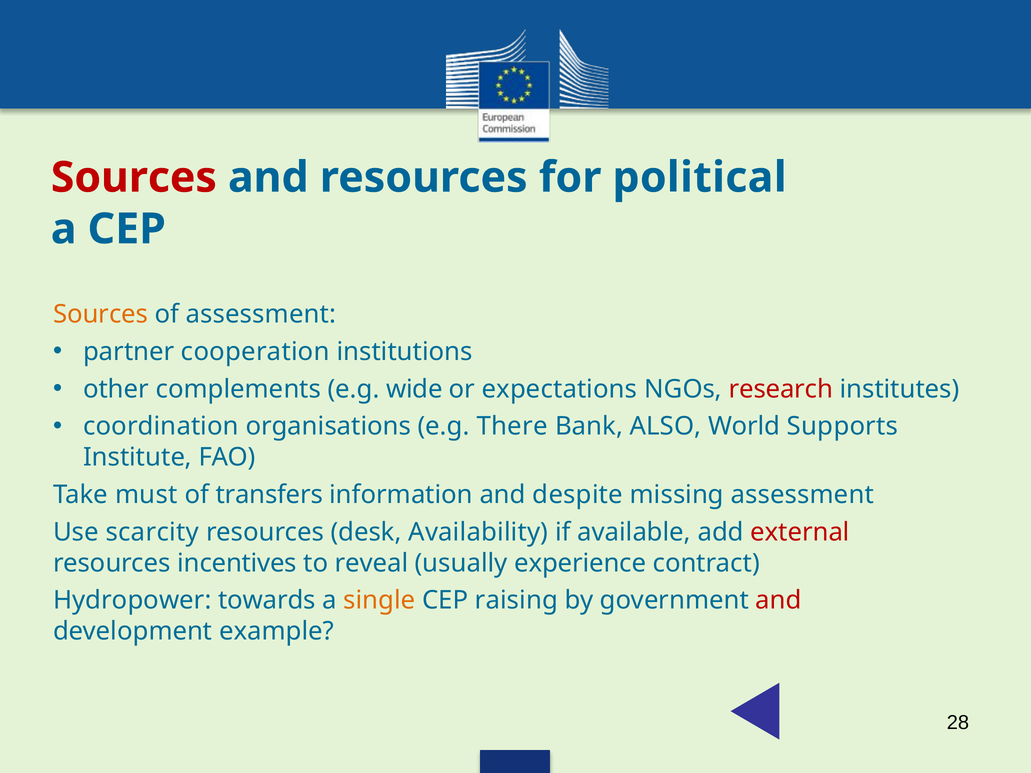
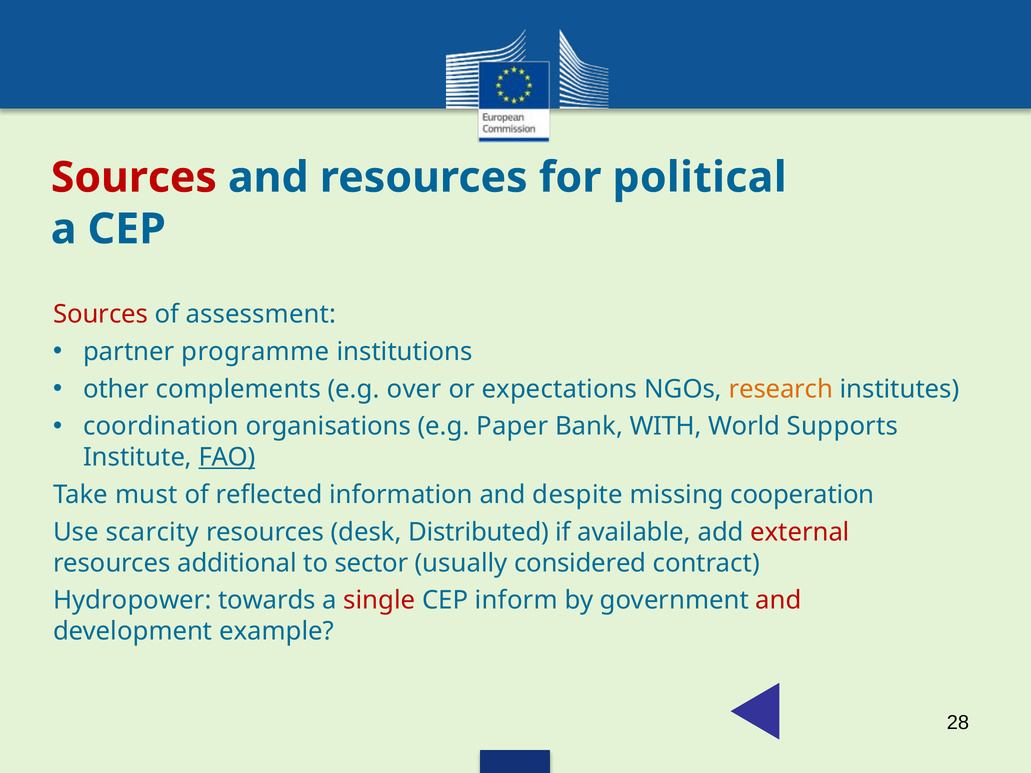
Sources at (101, 314) colour: orange -> red
cooperation: cooperation -> programme
wide: wide -> over
research colour: red -> orange
There: There -> Paper
ALSO: ALSO -> WITH
FAO underline: none -> present
transfers: transfers -> reflected
missing assessment: assessment -> cooperation
Availability: Availability -> Distributed
incentives: incentives -> additional
reveal: reveal -> sector
experience: experience -> considered
single colour: orange -> red
raising: raising -> inform
